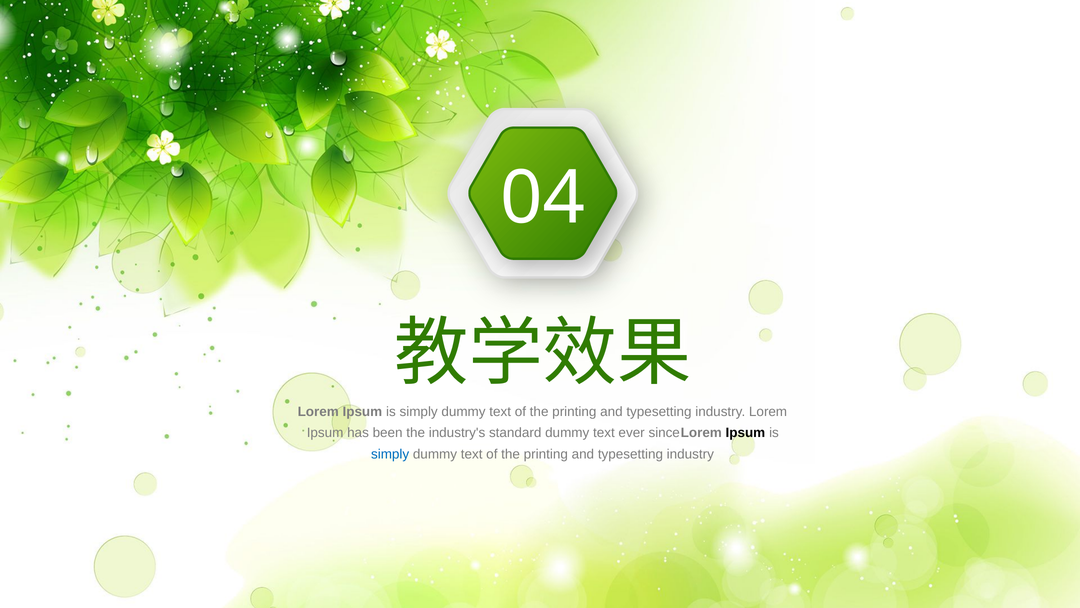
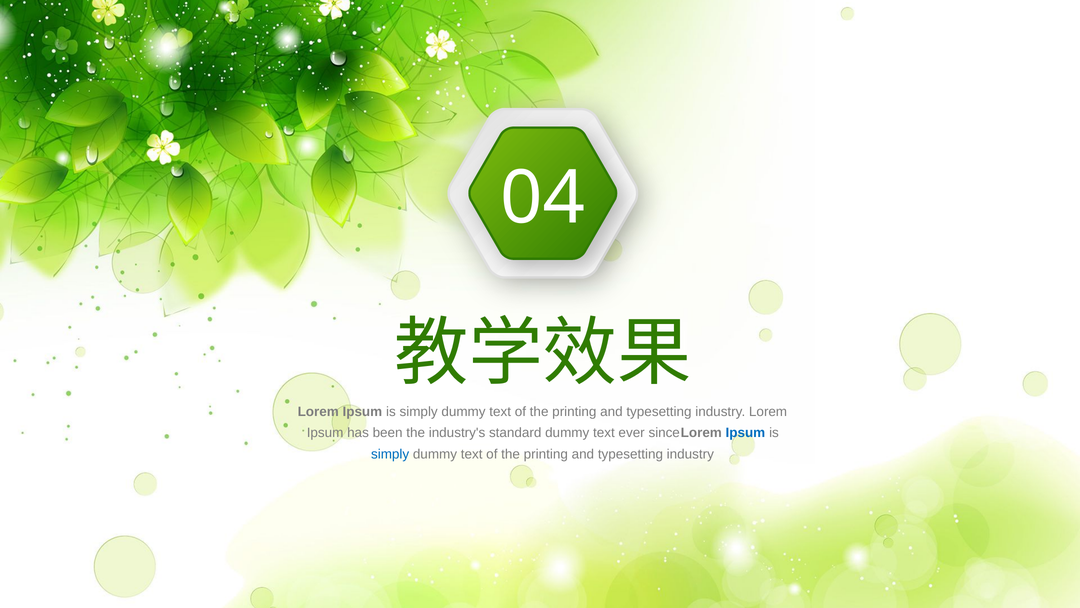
Ipsum at (745, 433) colour: black -> blue
